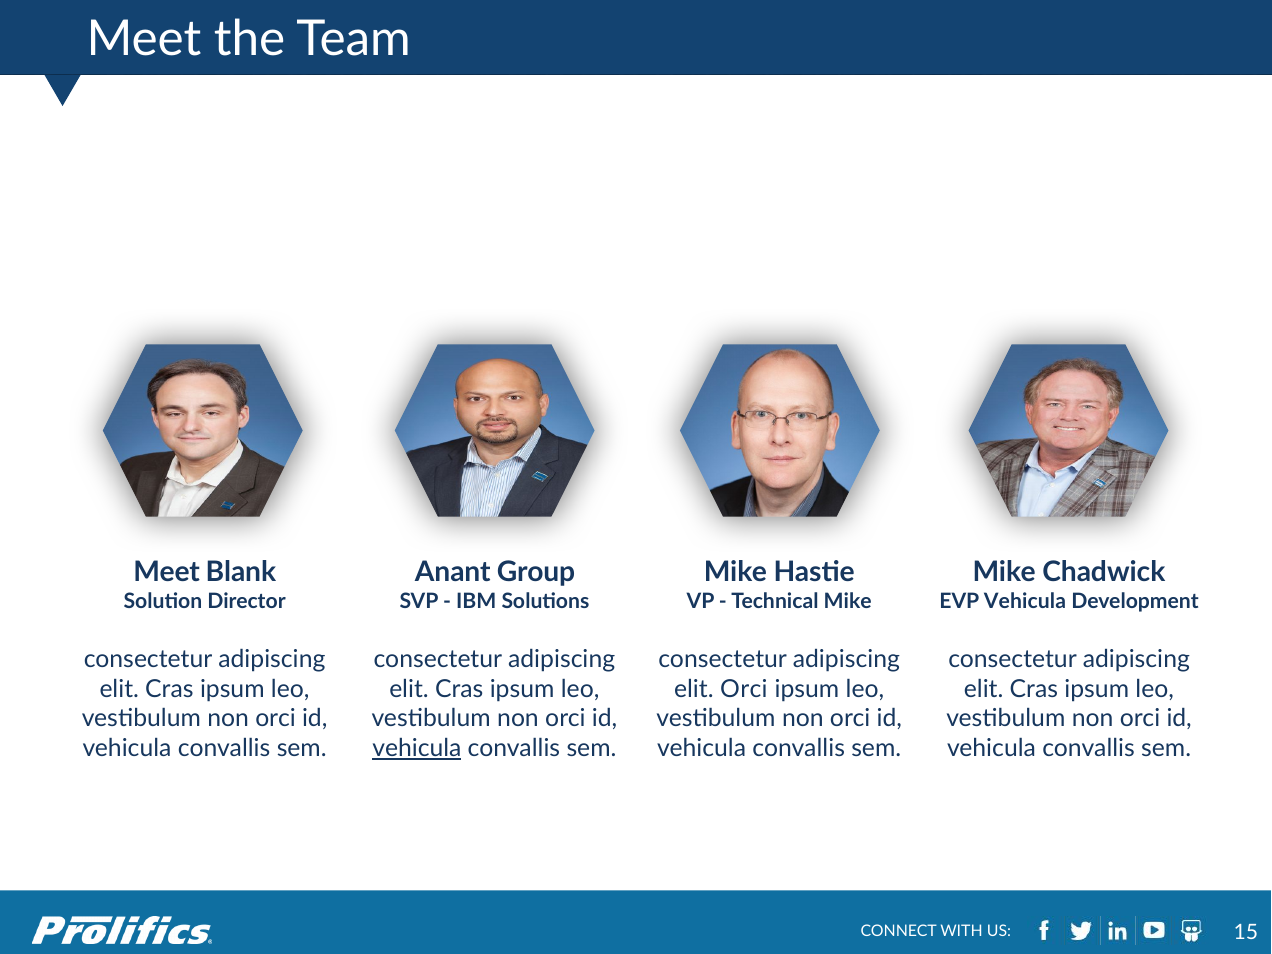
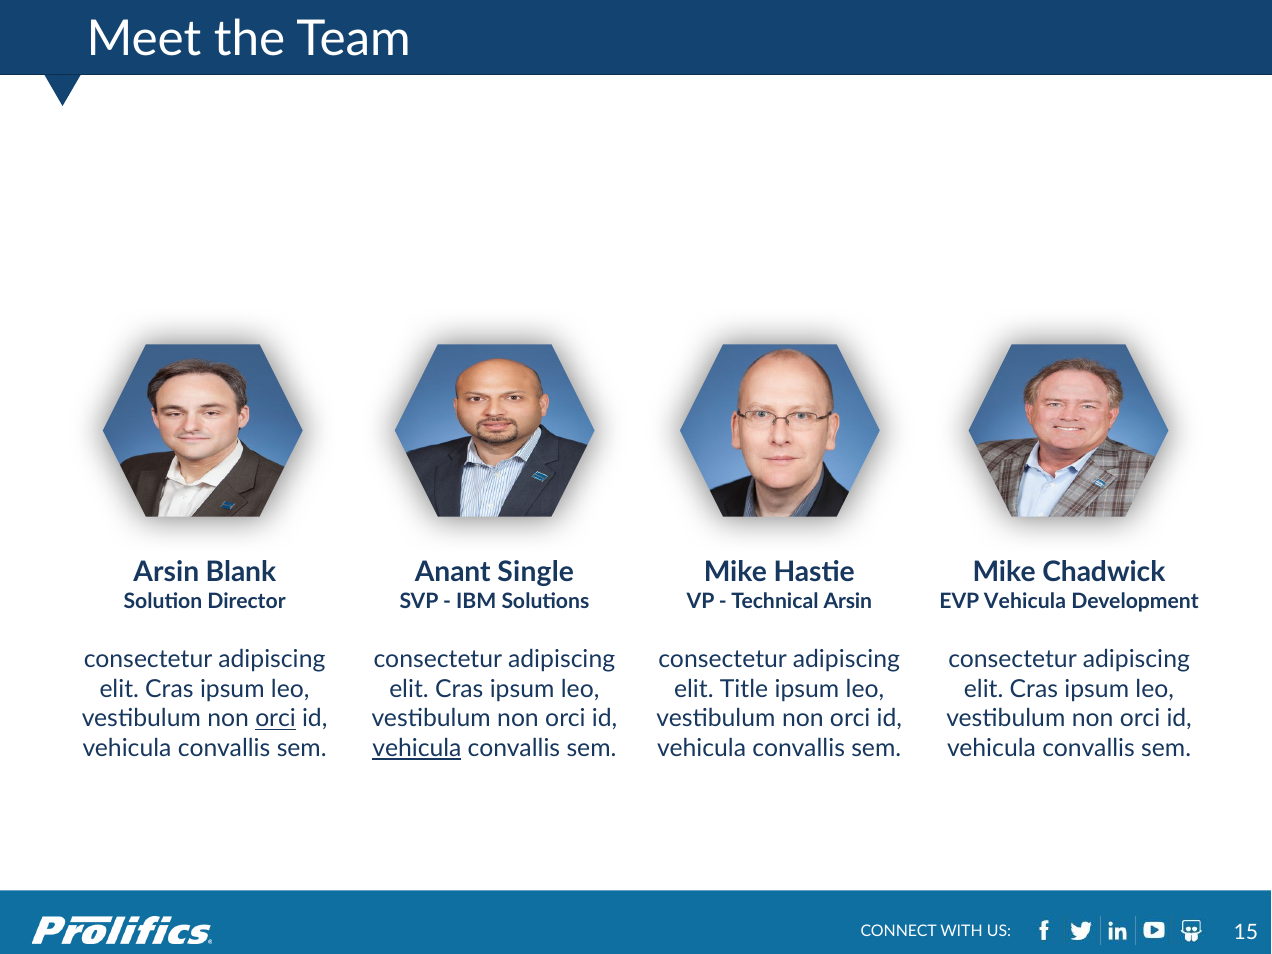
Meet at (167, 573): Meet -> Arsin
Group: Group -> Single
Technical Mike: Mike -> Arsin
elit Orci: Orci -> Title
orci at (276, 719) underline: none -> present
